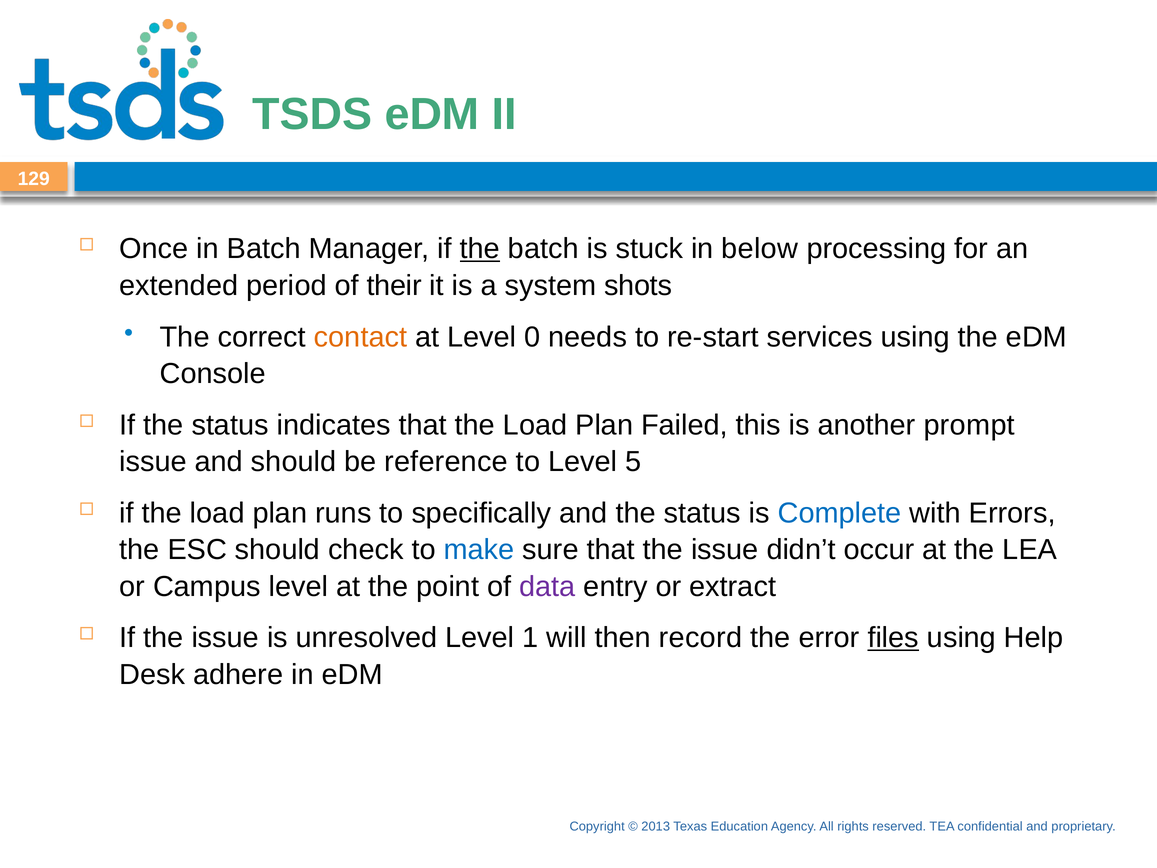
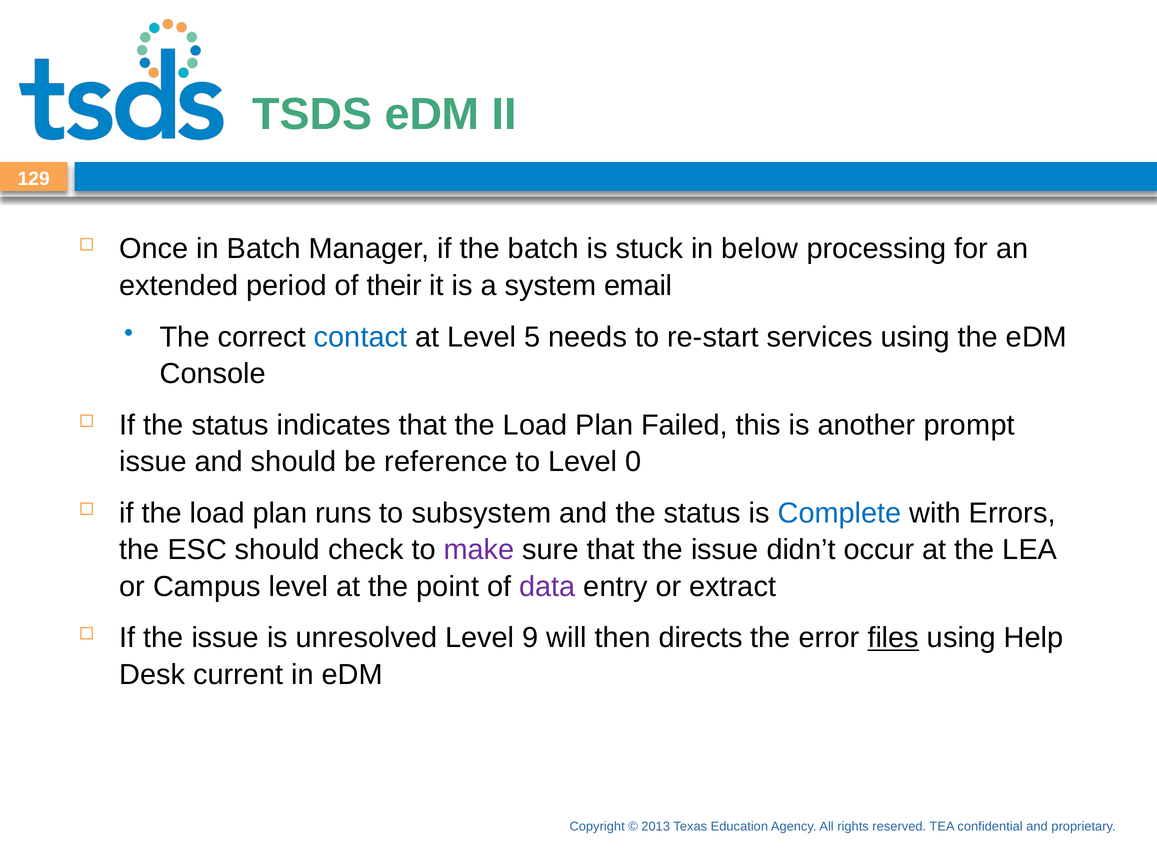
the at (480, 249) underline: present -> none
shots: shots -> email
contact colour: orange -> blue
0: 0 -> 5
5: 5 -> 0
specifically: specifically -> subsystem
make colour: blue -> purple
1: 1 -> 9
record: record -> directs
adhere: adhere -> current
